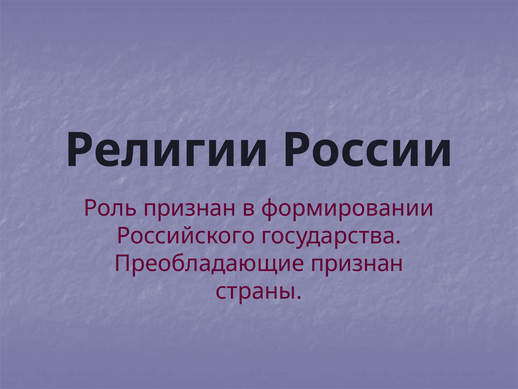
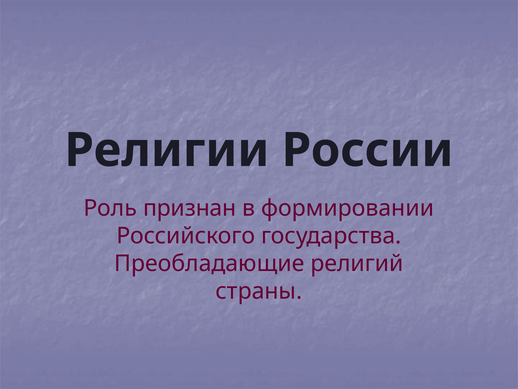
Преобладающие признан: признан -> религий
